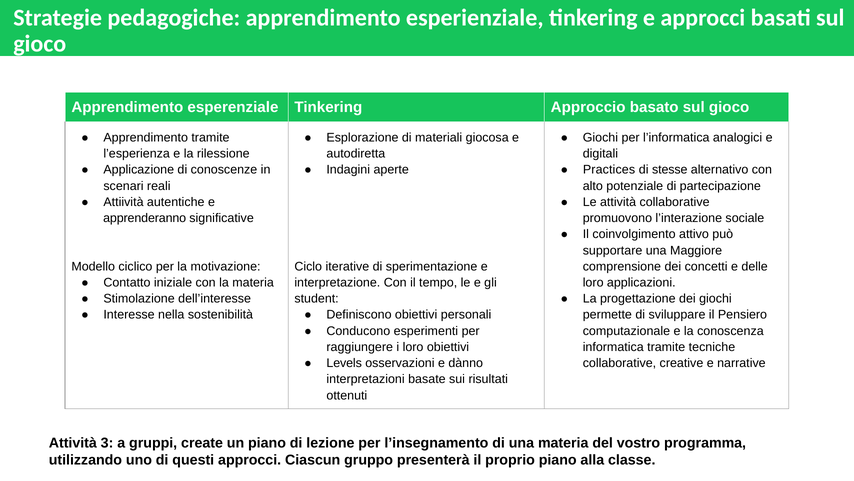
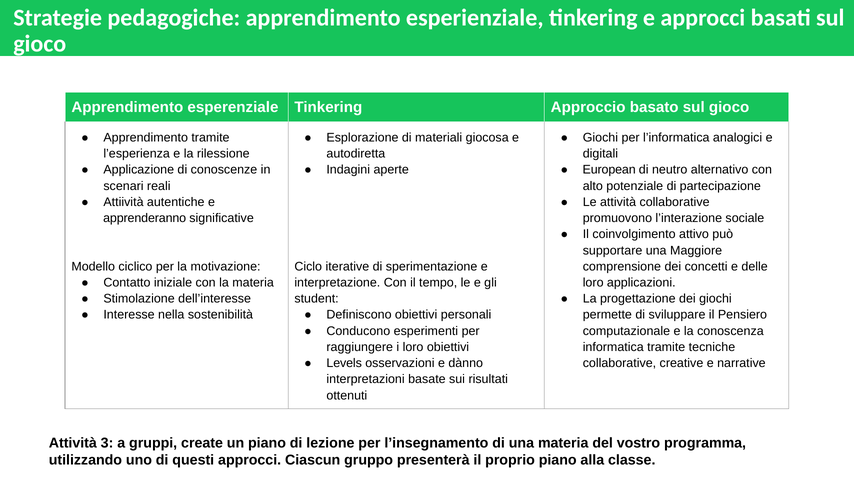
Practices: Practices -> European
stesse: stesse -> neutro
